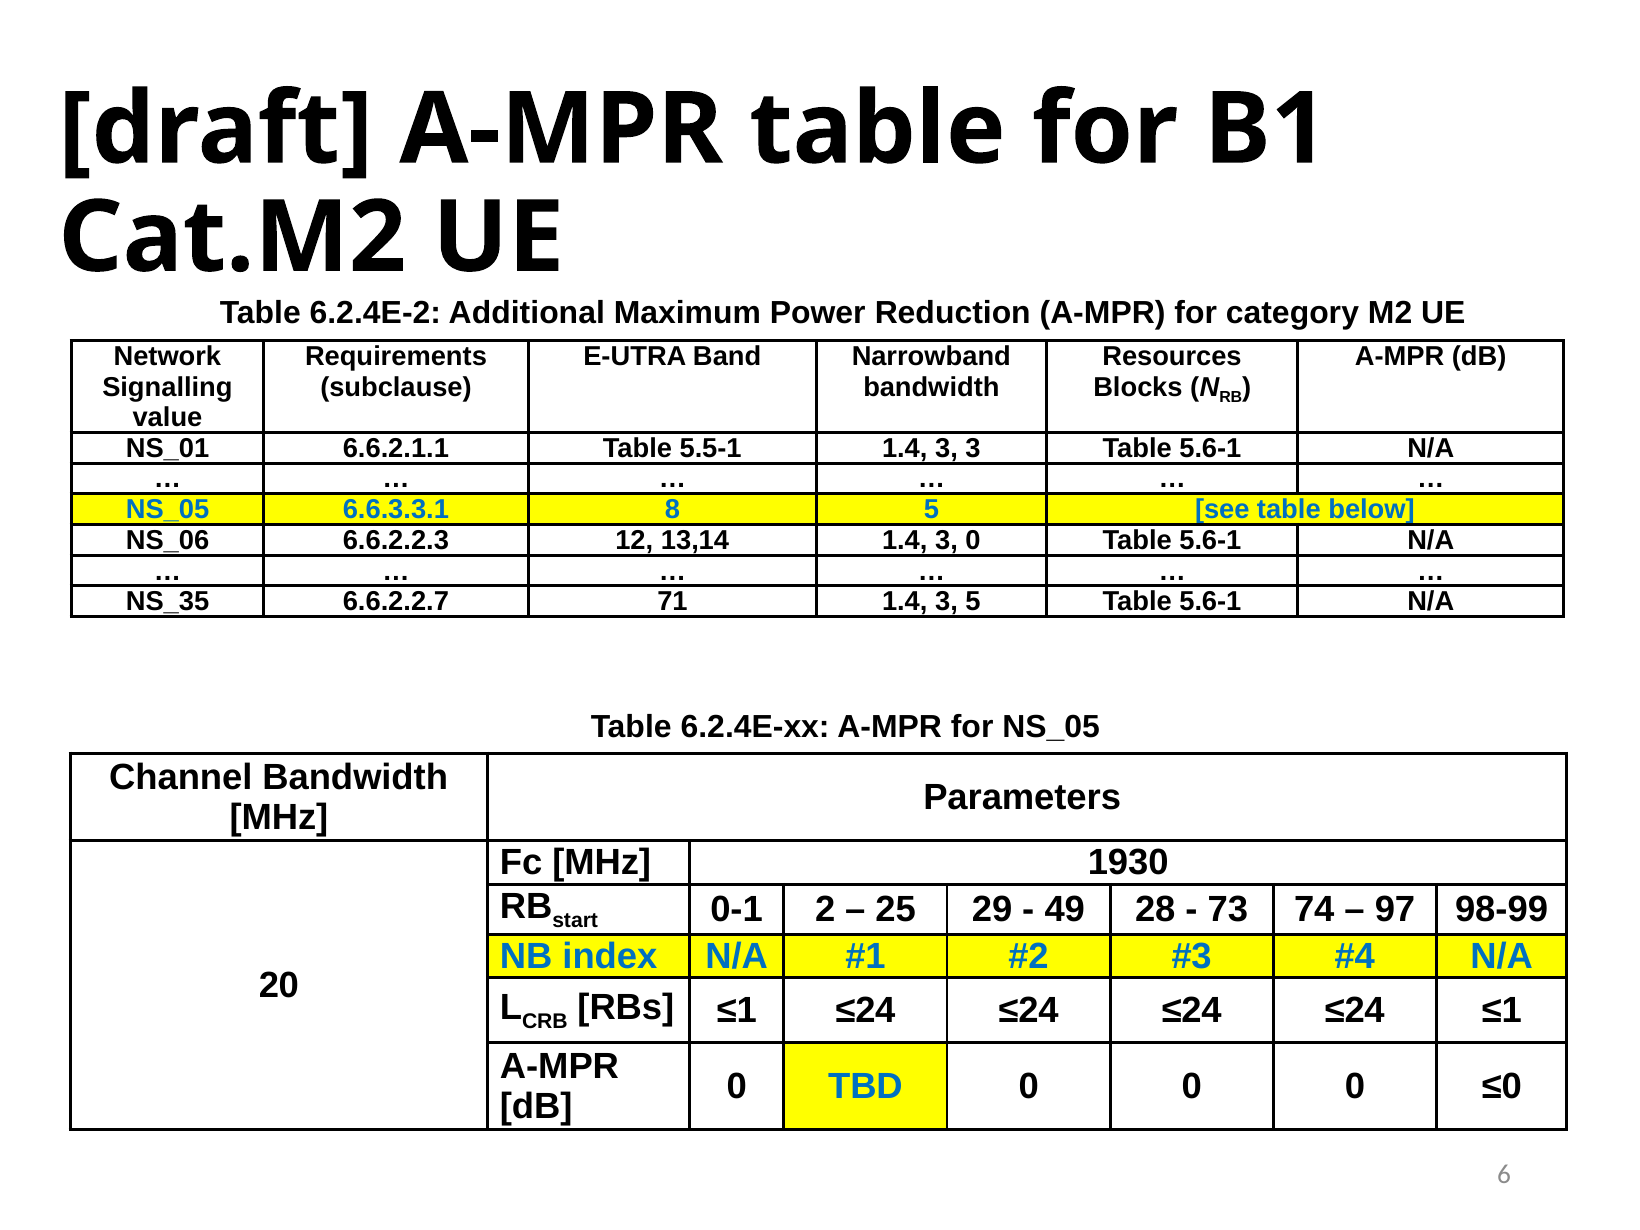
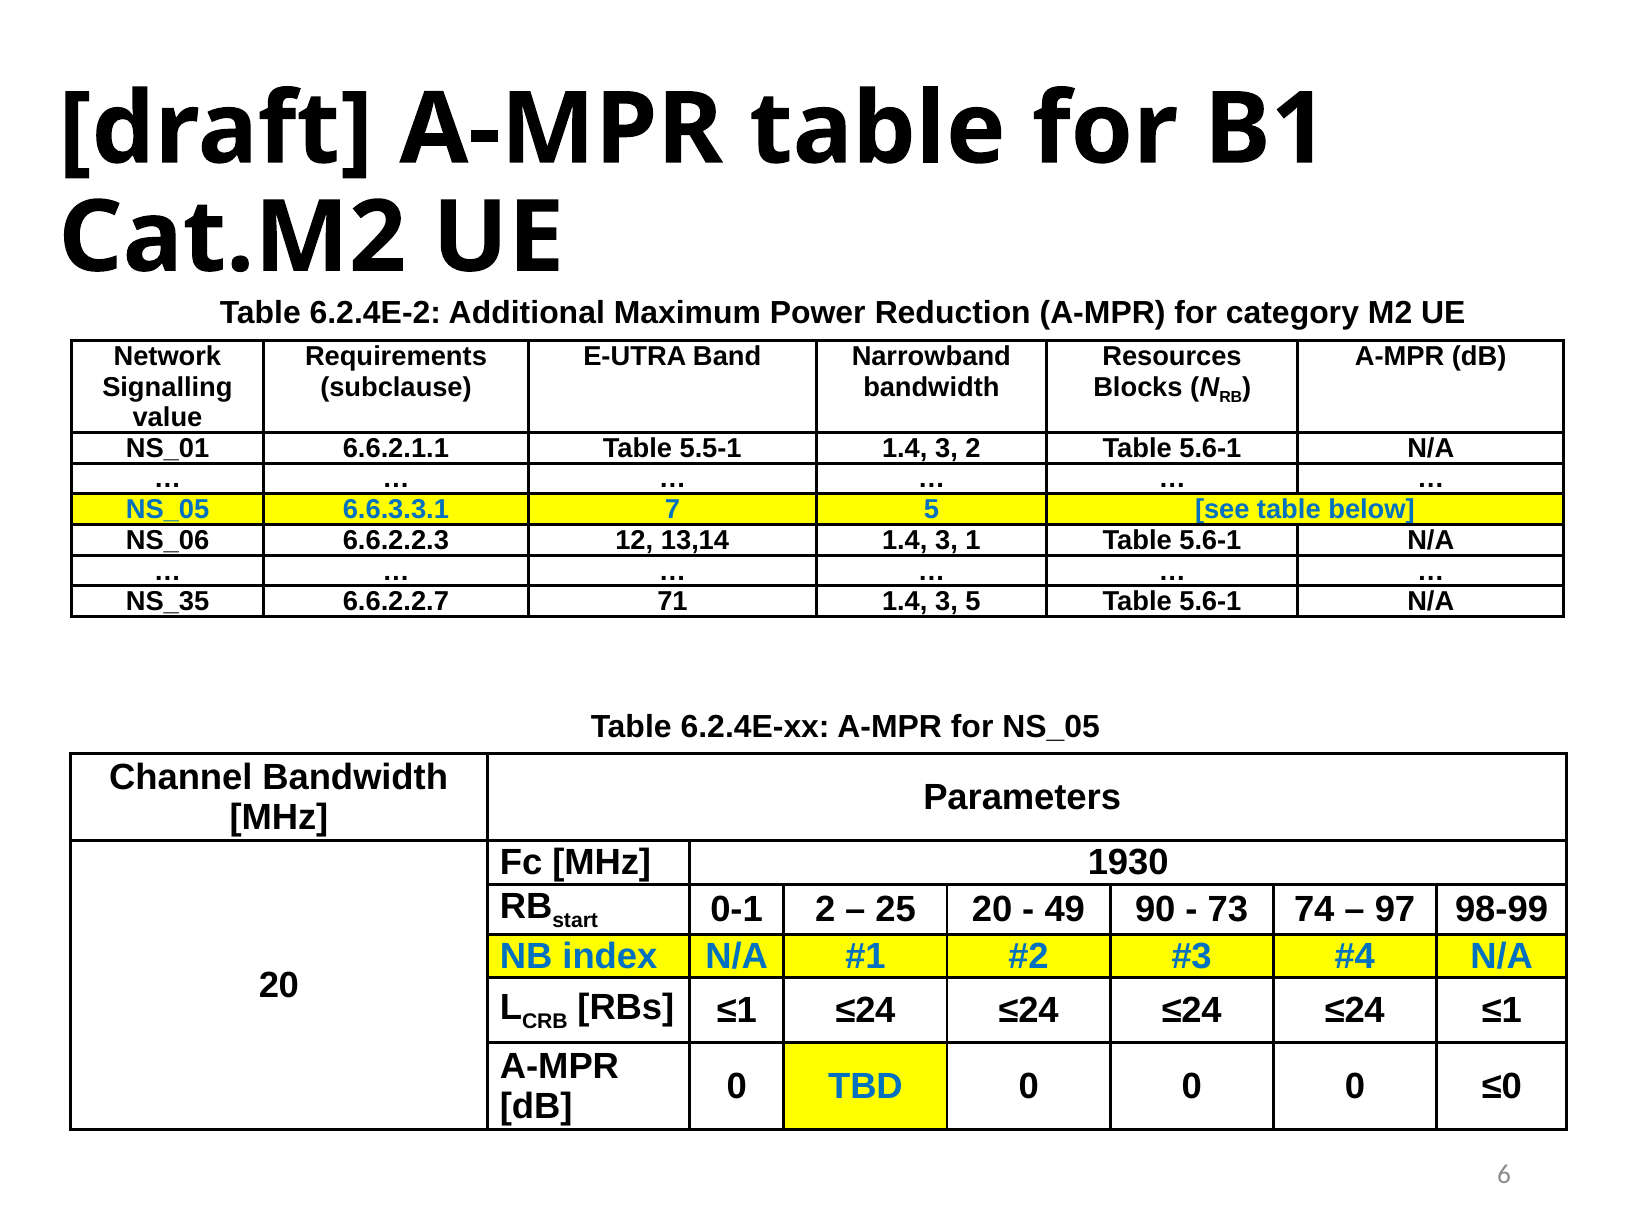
3 3: 3 -> 2
8: 8 -> 7
3 0: 0 -> 1
25 29: 29 -> 20
28: 28 -> 90
